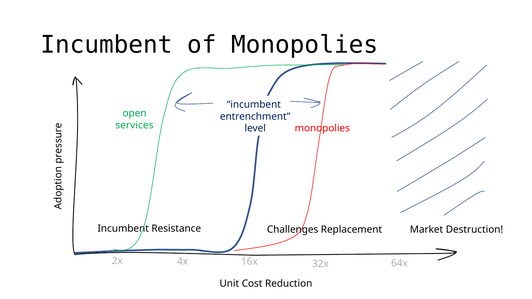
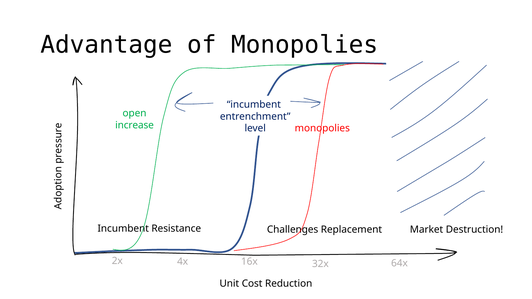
Incumbent at (107, 45): Incumbent -> Advantage
services: services -> increase
